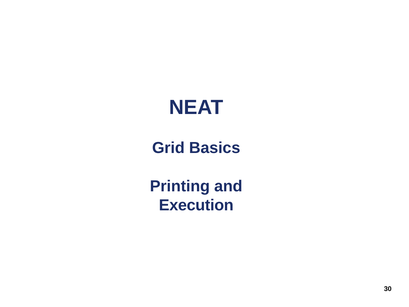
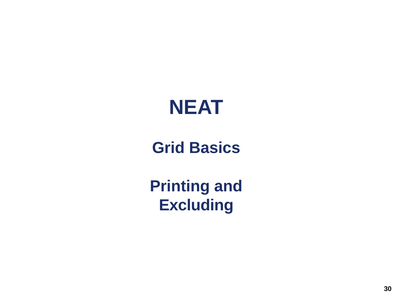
Execution: Execution -> Excluding
